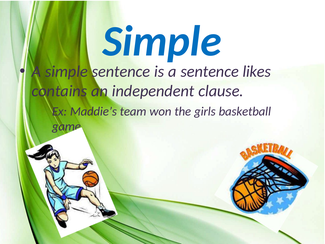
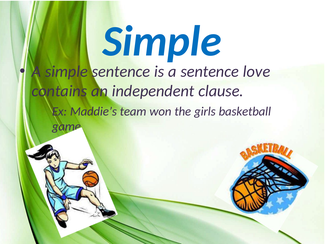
likes: likes -> love
